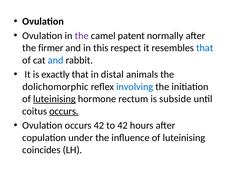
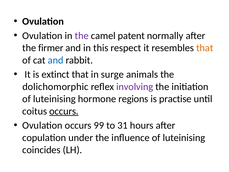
that at (205, 48) colour: blue -> orange
exactly: exactly -> extinct
distal: distal -> surge
involving colour: blue -> purple
luteinising at (54, 99) underline: present -> none
rectum: rectum -> regions
subside: subside -> practise
occurs 42: 42 -> 99
to 42: 42 -> 31
